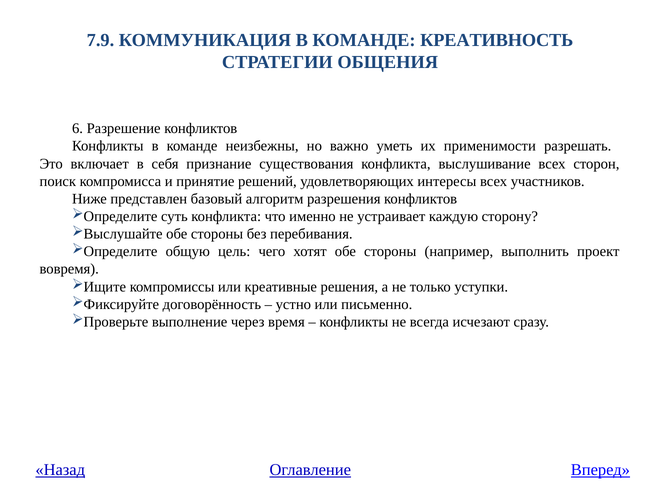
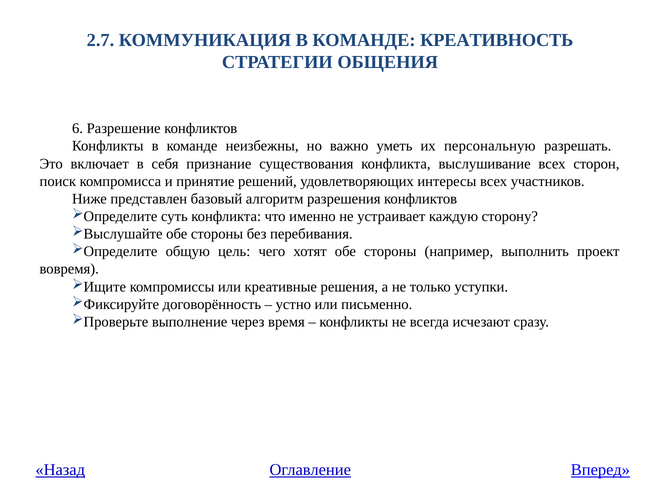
7.9: 7.9 -> 2.7
применимости: применимости -> персональную
